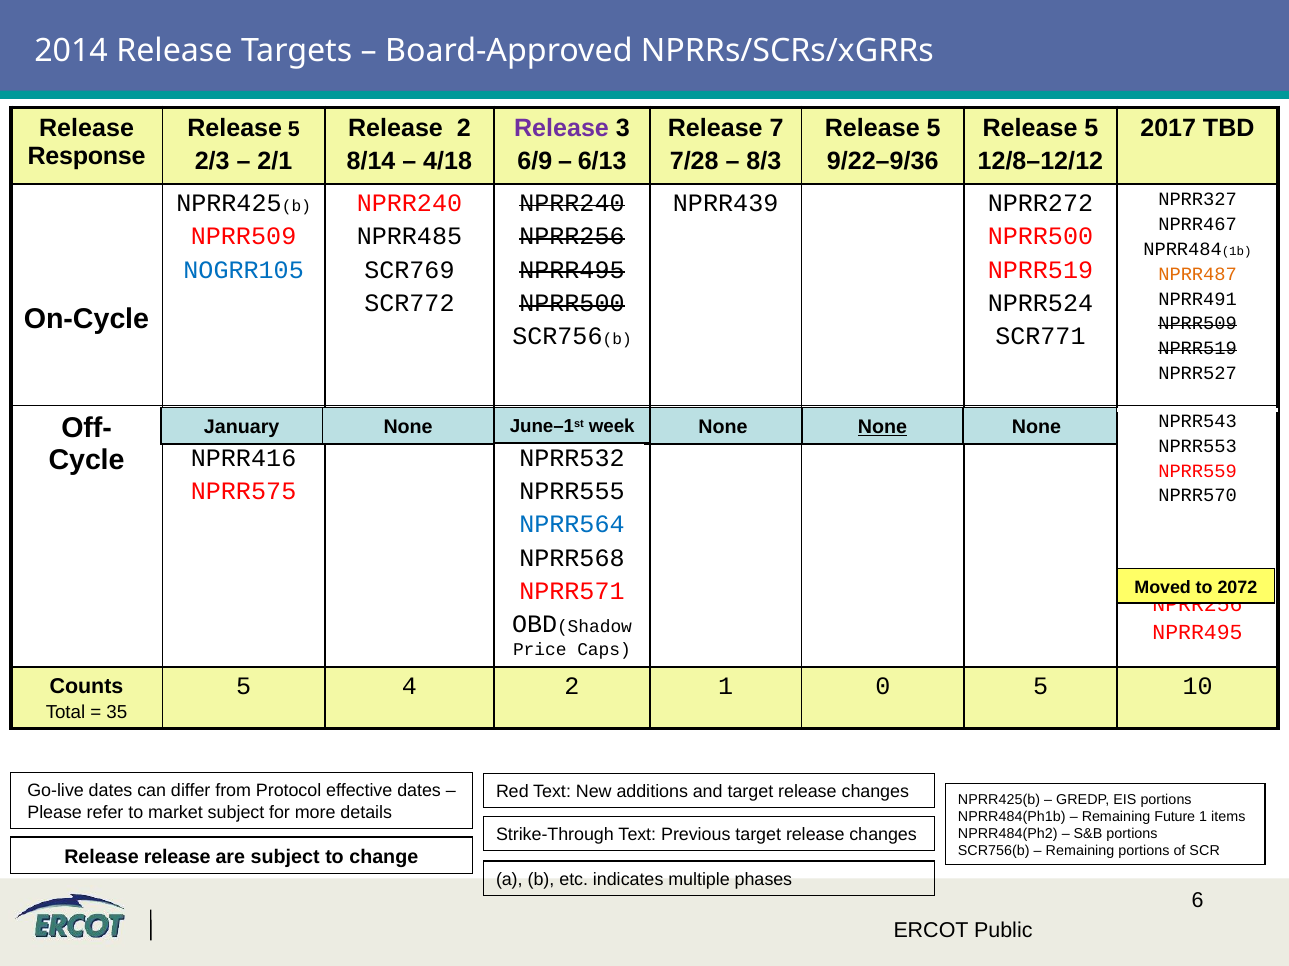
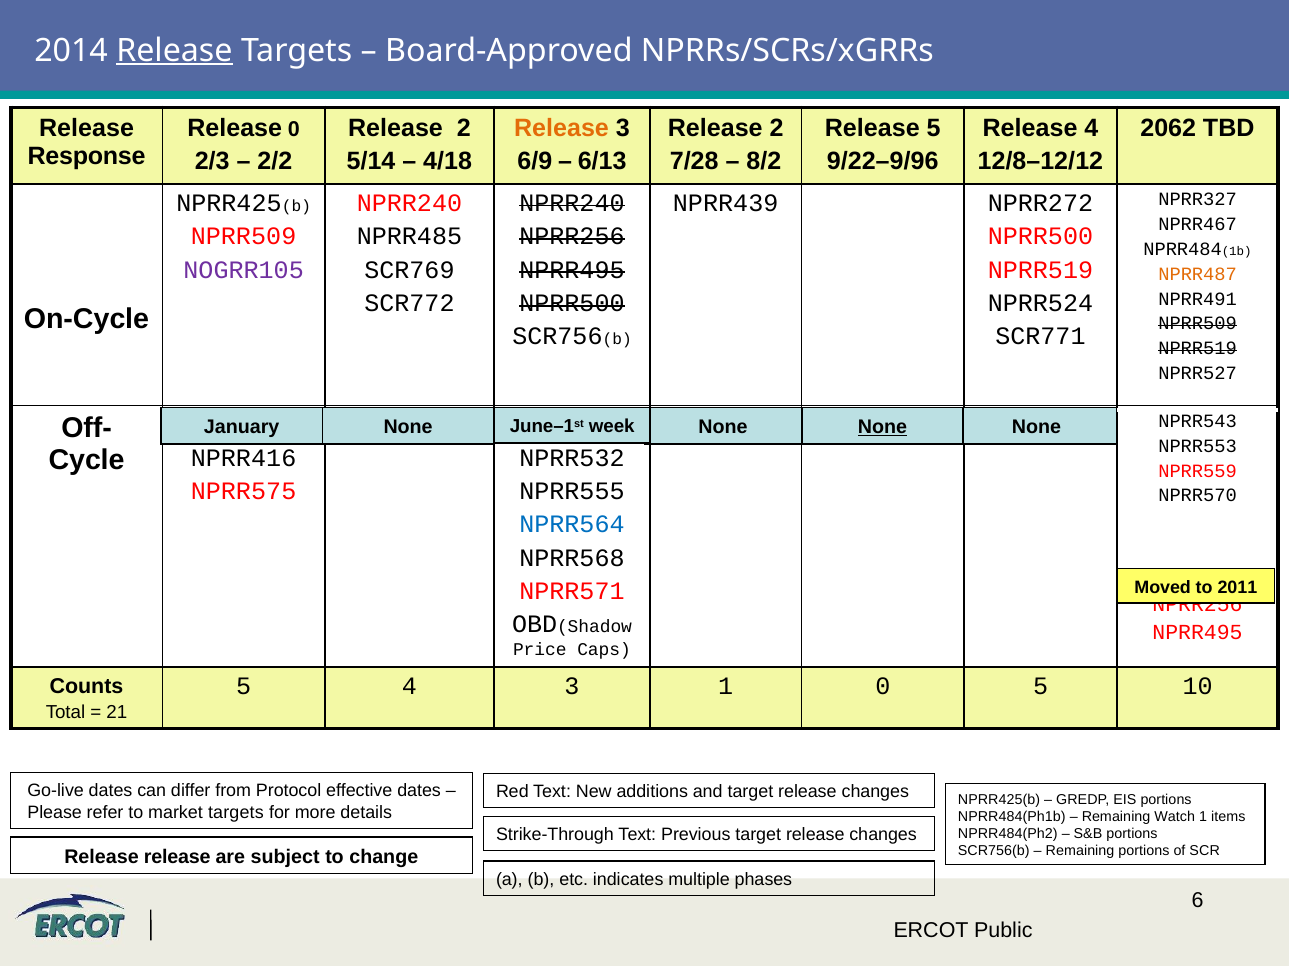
Release at (174, 51) underline: none -> present
5 at (294, 130): 5 -> 0
Release at (561, 128) colour: purple -> orange
7 at (776, 128): 7 -> 2
5 at (1091, 128): 5 -> 4
2017: 2017 -> 2062
2/1: 2/1 -> 2/2
8/14: 8/14 -> 5/14
8/3: 8/3 -> 8/2
9/22–9/36: 9/22–9/36 -> 9/22–9/96
NOGRR105 colour: blue -> purple
2072: 2072 -> 2011
4 2: 2 -> 3
35: 35 -> 21
market subject: subject -> targets
Future: Future -> Watch
